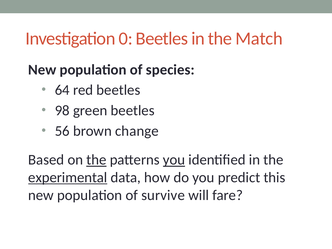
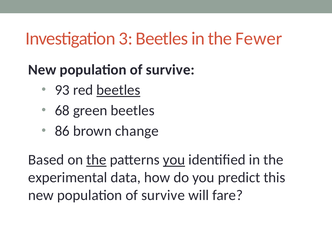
0: 0 -> 3
Match: Match -> Fewer
species at (170, 70): species -> survive
64: 64 -> 93
beetles at (118, 90) underline: none -> present
98: 98 -> 68
56: 56 -> 86
experimental underline: present -> none
